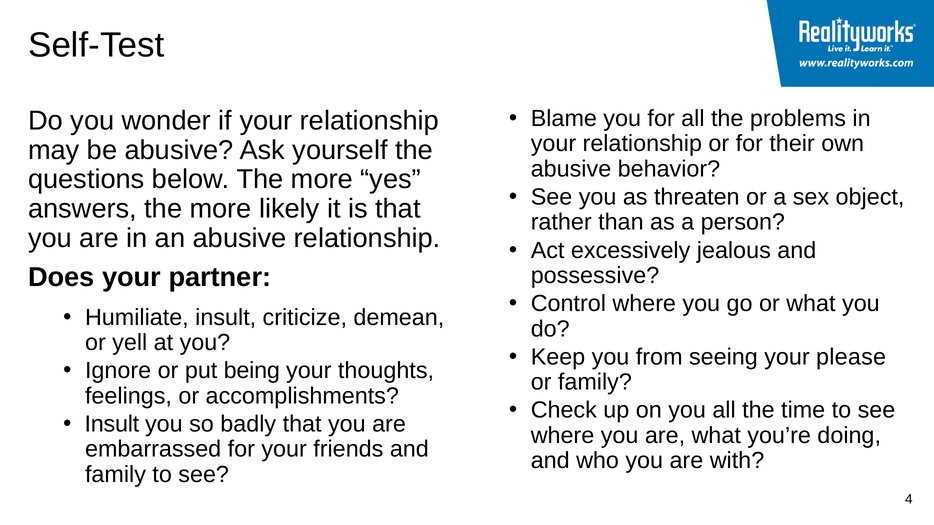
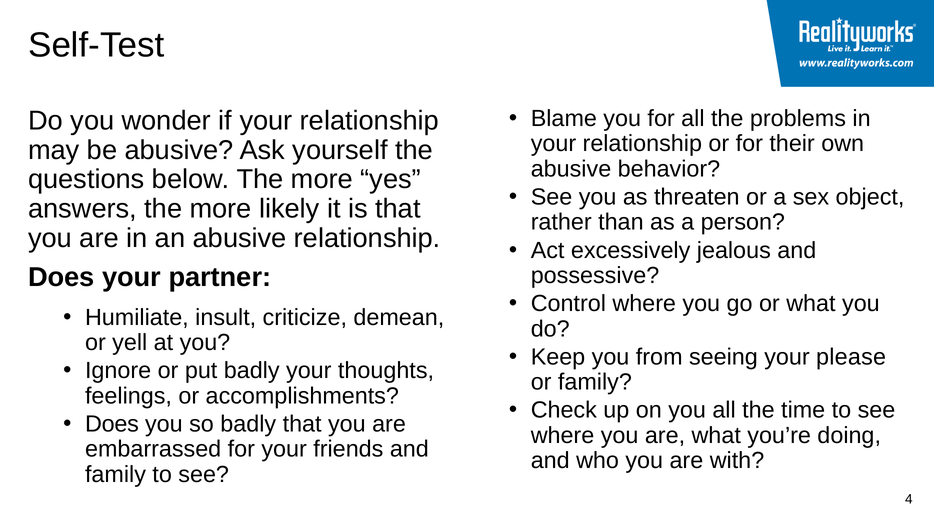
put being: being -> badly
Insult at (112, 424): Insult -> Does
